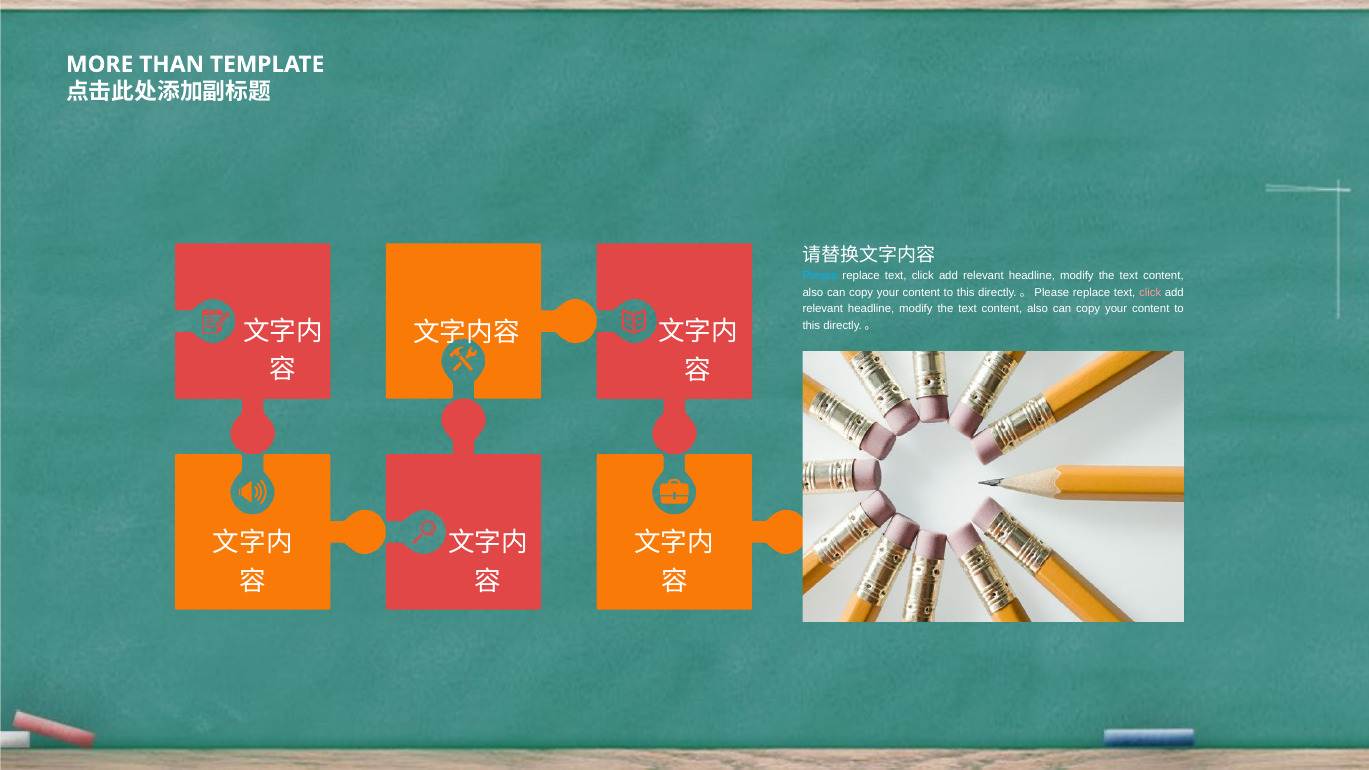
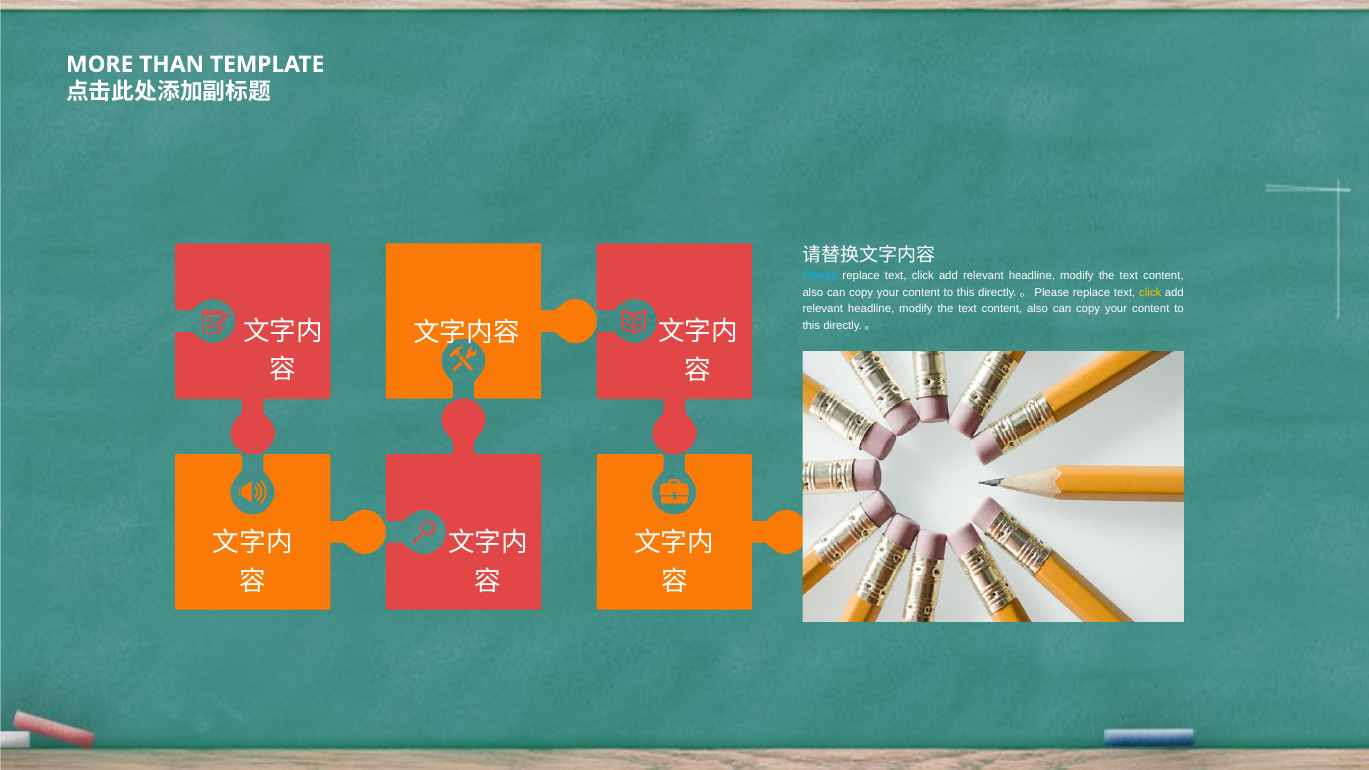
click at (1150, 293) colour: pink -> yellow
